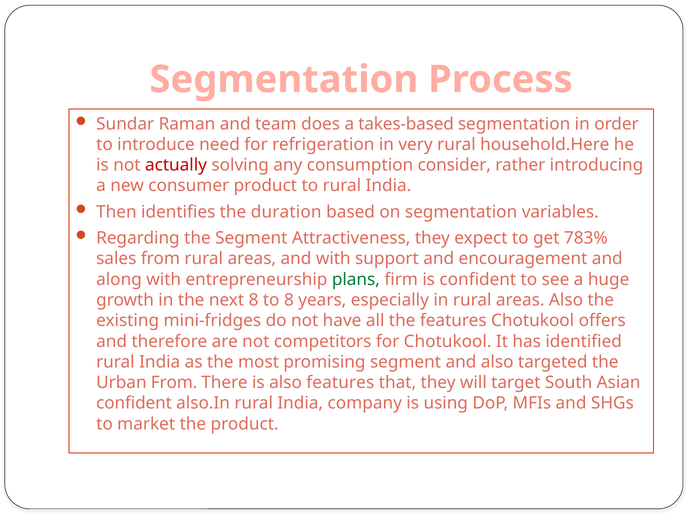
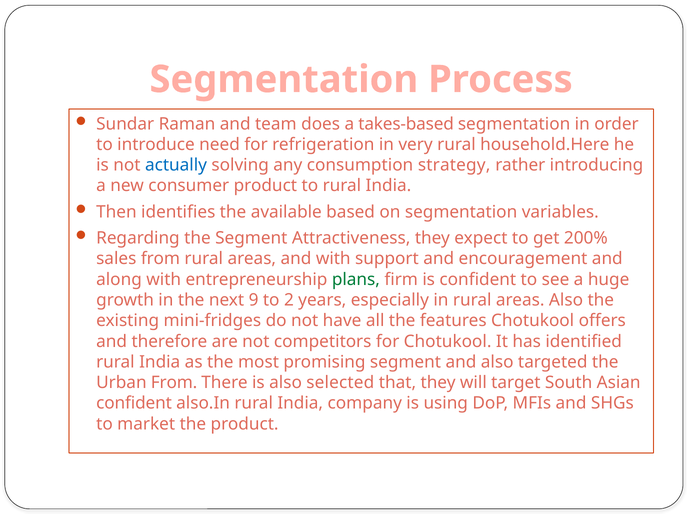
actually colour: red -> blue
consider: consider -> strategy
duration: duration -> available
783%: 783% -> 200%
next 8: 8 -> 9
to 8: 8 -> 2
also features: features -> selected
